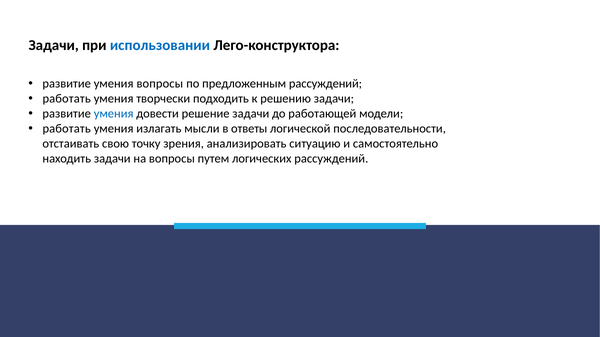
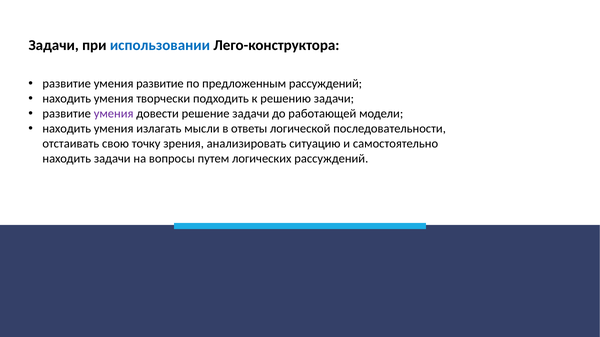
умения вопросы: вопросы -> развитие
работать at (67, 99): работать -> находить
умения at (114, 114) colour: blue -> purple
работать at (67, 129): работать -> находить
